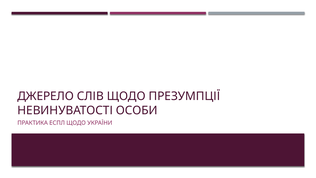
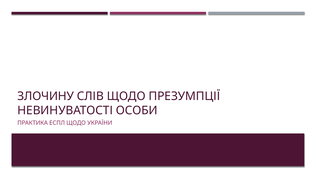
ДЖЕРЕЛО: ДЖЕРЕЛО -> ЗЛОЧИНУ
